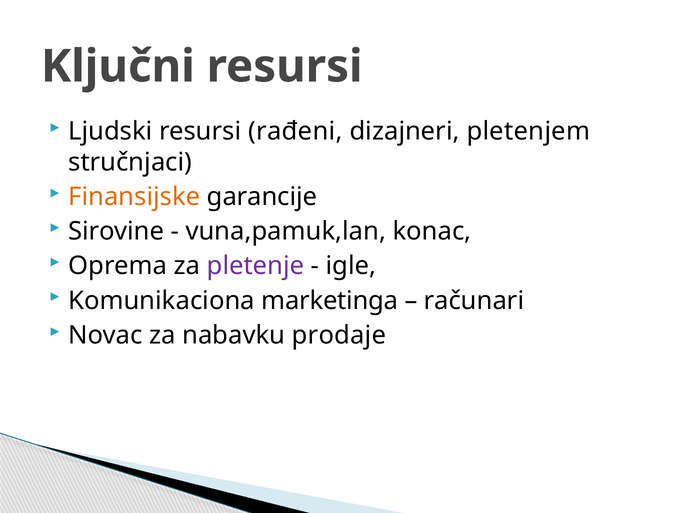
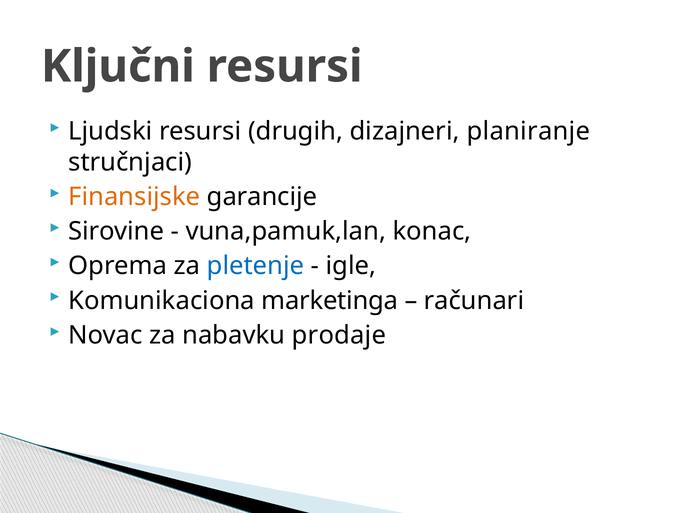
rađeni: rađeni -> drugih
pletenjem: pletenjem -> planiranje
pletenje colour: purple -> blue
